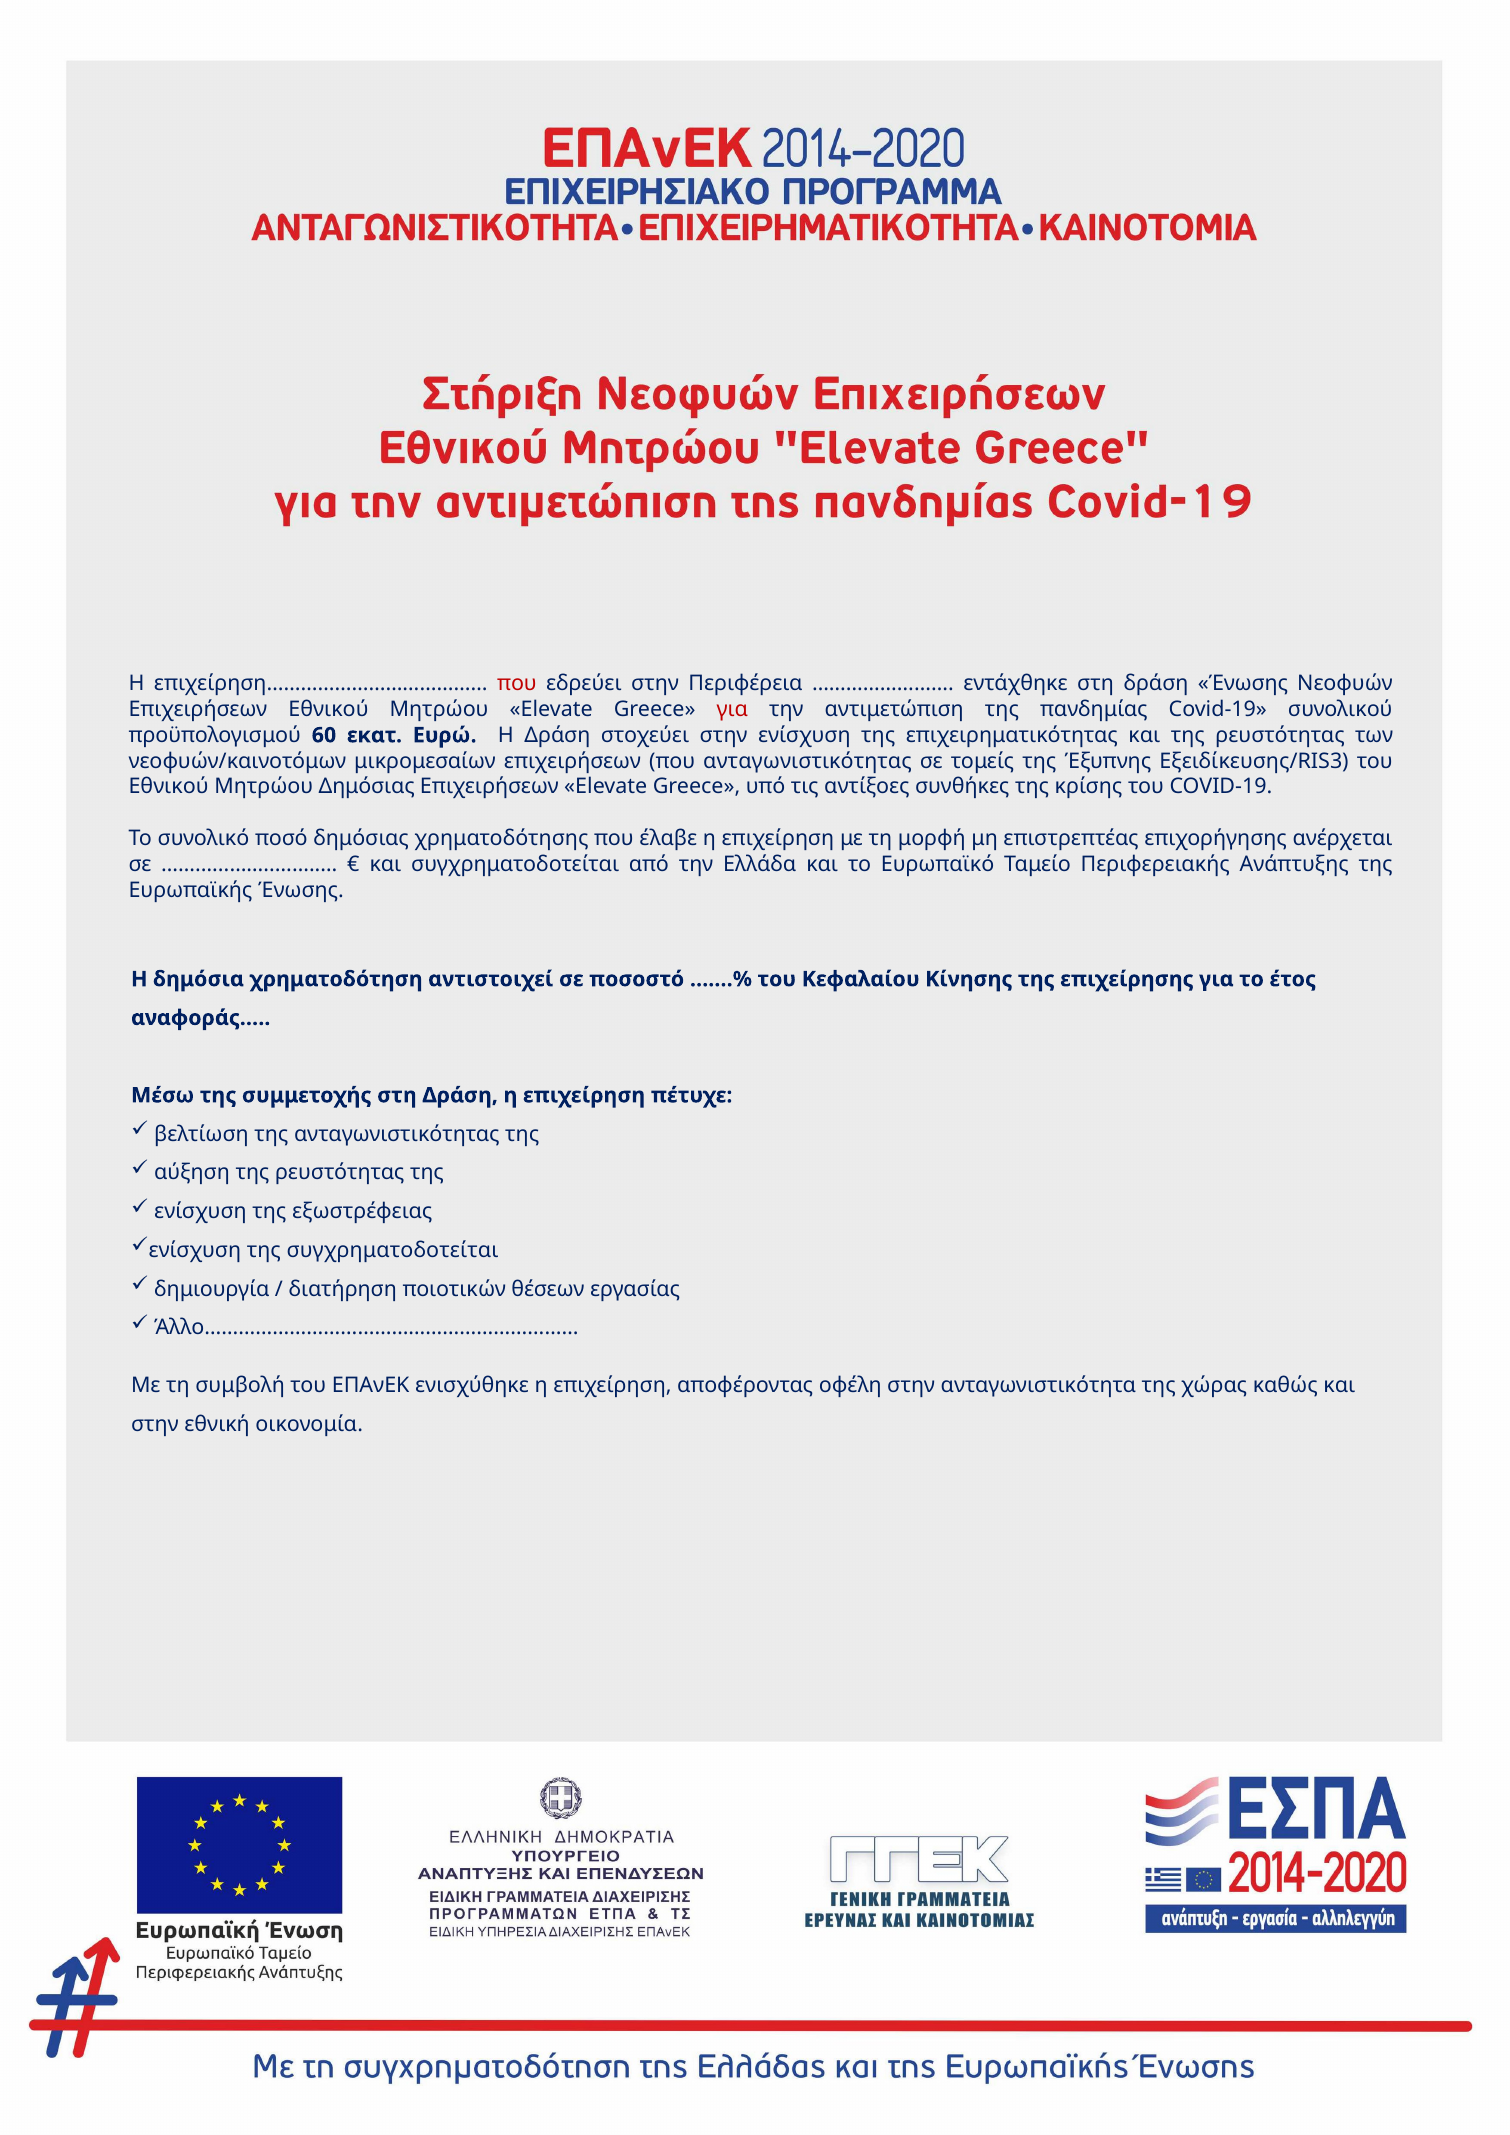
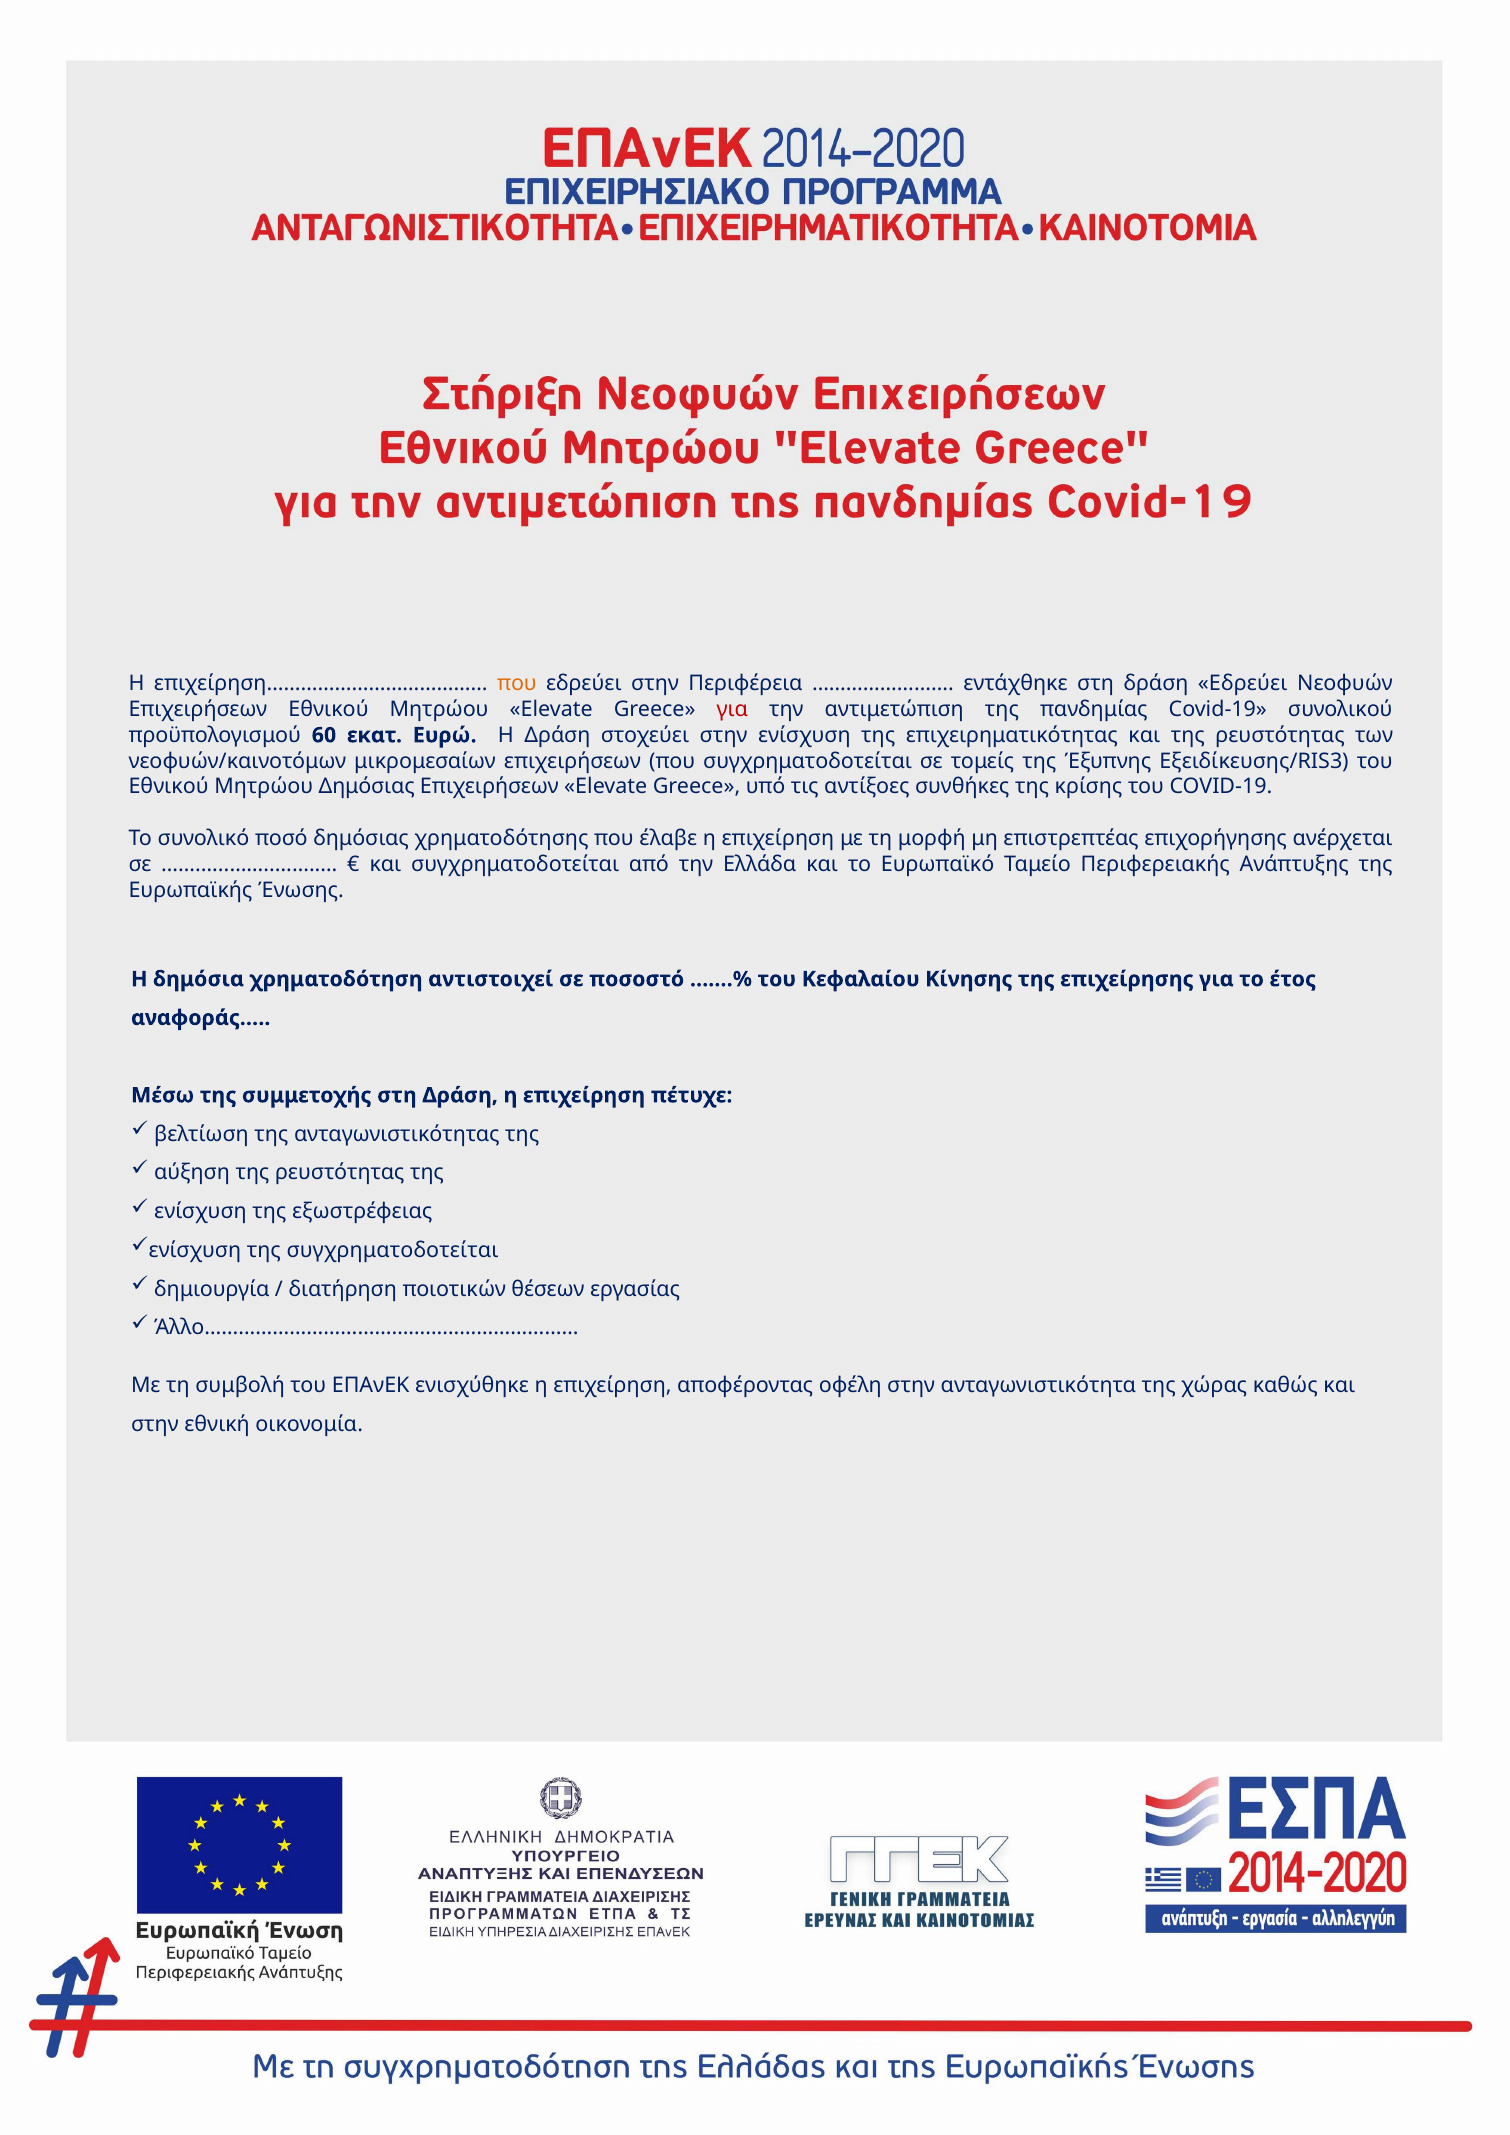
που at (517, 684) colour: red -> orange
δράση Ένωσης: Ένωσης -> Εδρεύει
που ανταγωνιστικότητας: ανταγωνιστικότητας -> συγχρηματοδοτείται
